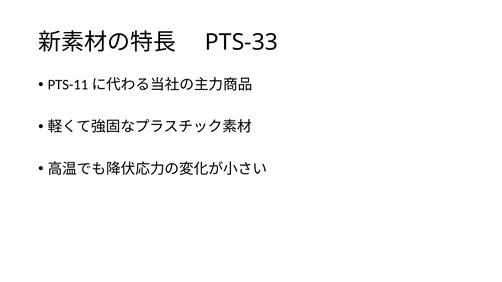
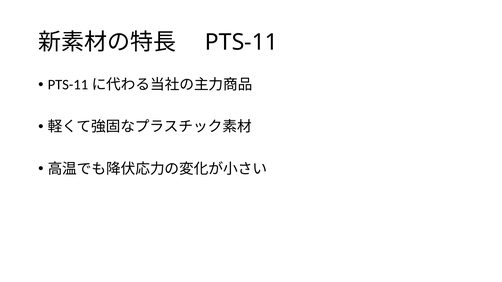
PTS-33: PTS-33 -> PTS-11
